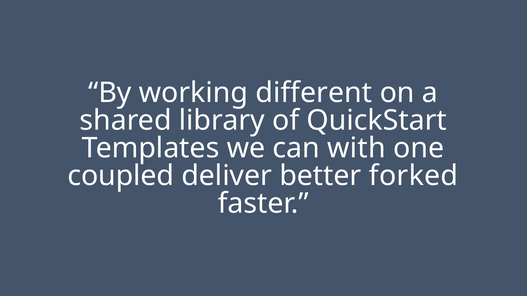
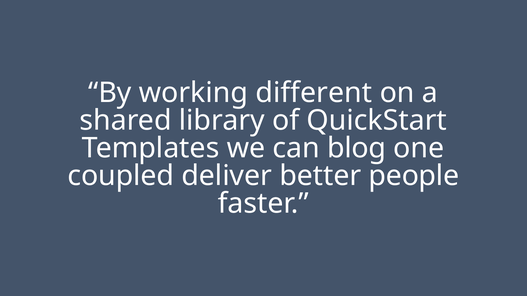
with: with -> blog
forked: forked -> people
